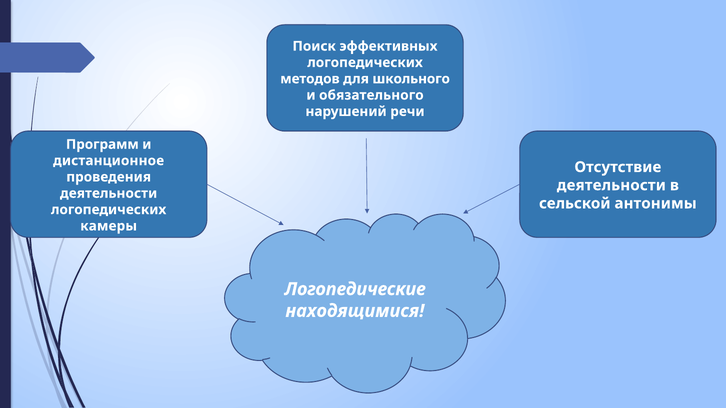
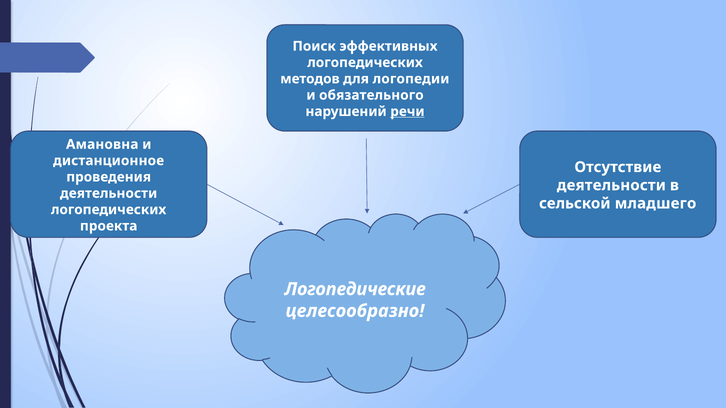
школьного: школьного -> логопедии
речи underline: none -> present
Программ: Программ -> Амановна
антонимы: антонимы -> младшего
камеры: камеры -> проекта
находящимися: находящимися -> целесообразно
